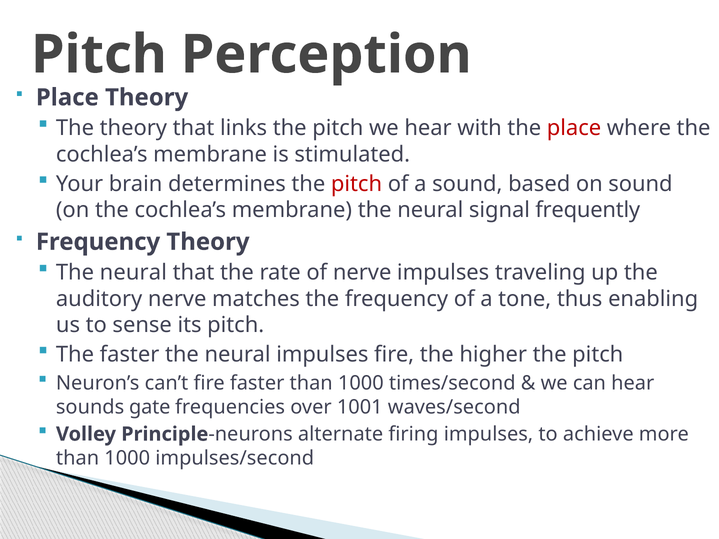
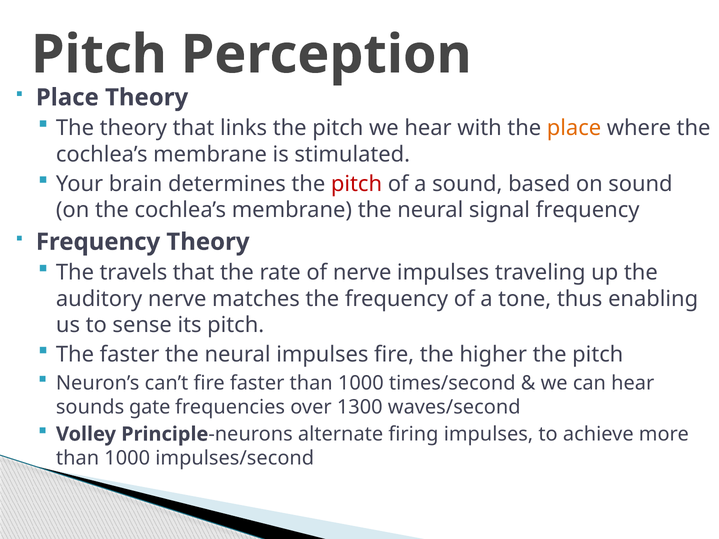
place at (574, 128) colour: red -> orange
signal frequently: frequently -> frequency
neural at (133, 273): neural -> travels
1001: 1001 -> 1300
